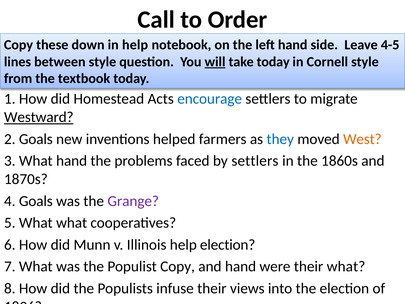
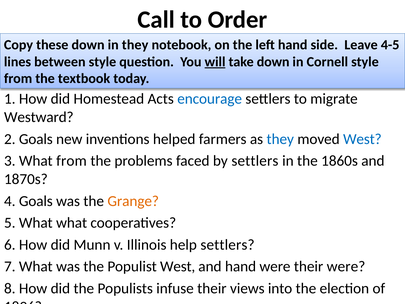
in help: help -> they
take today: today -> down
Westward underline: present -> none
West at (362, 139) colour: orange -> blue
What hand: hand -> from
Grange colour: purple -> orange
help election: election -> settlers
Populist Copy: Copy -> West
their what: what -> were
